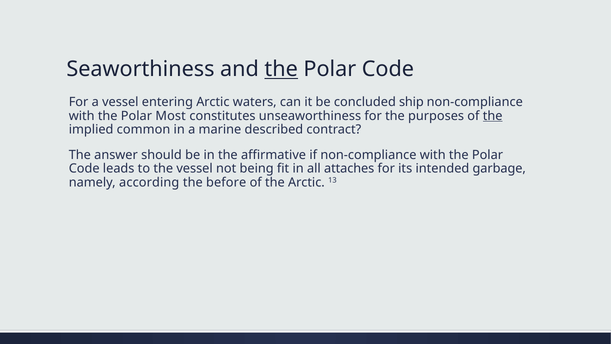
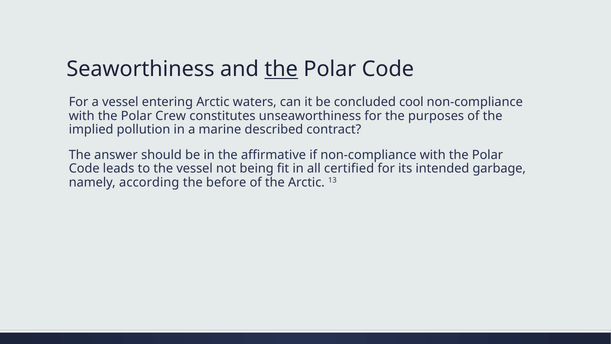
ship: ship -> cool
Most: Most -> Crew
the at (493, 116) underline: present -> none
common: common -> pollution
attaches: attaches -> certified
